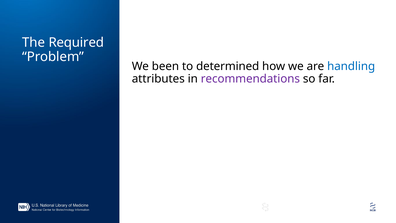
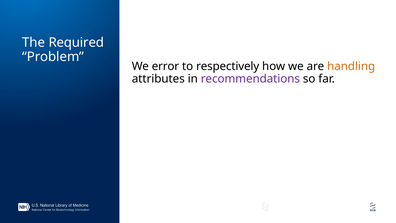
been: been -> error
determined: determined -> respectively
handling colour: blue -> orange
